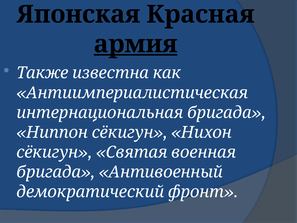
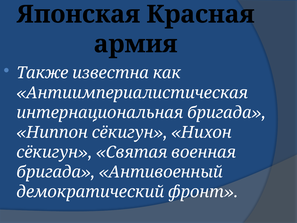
армия underline: present -> none
